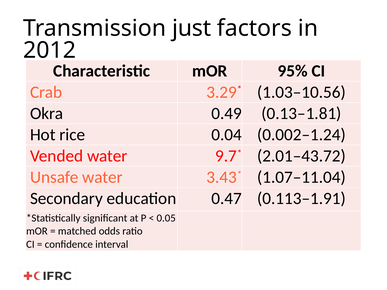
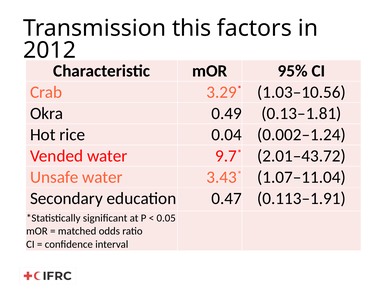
just: just -> this
